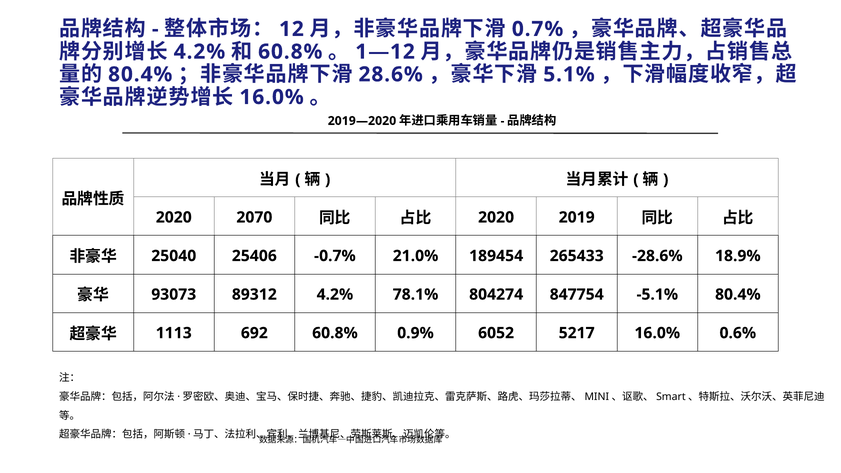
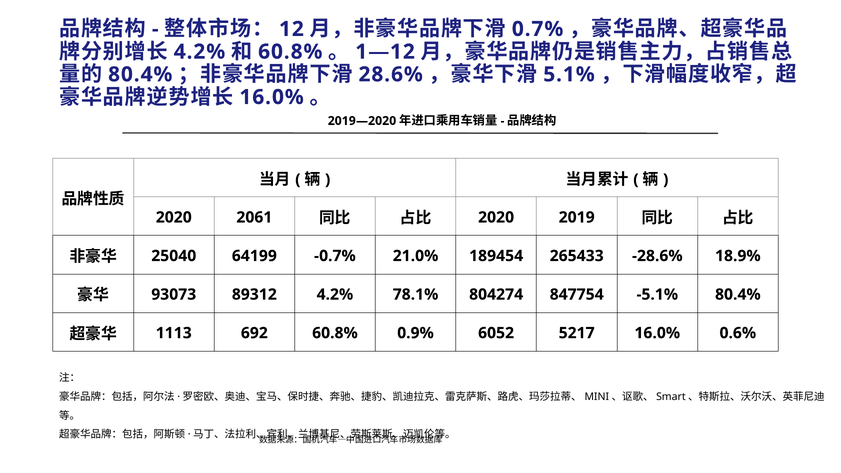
2070: 2070 -> 2061
25406: 25406 -> 64199
